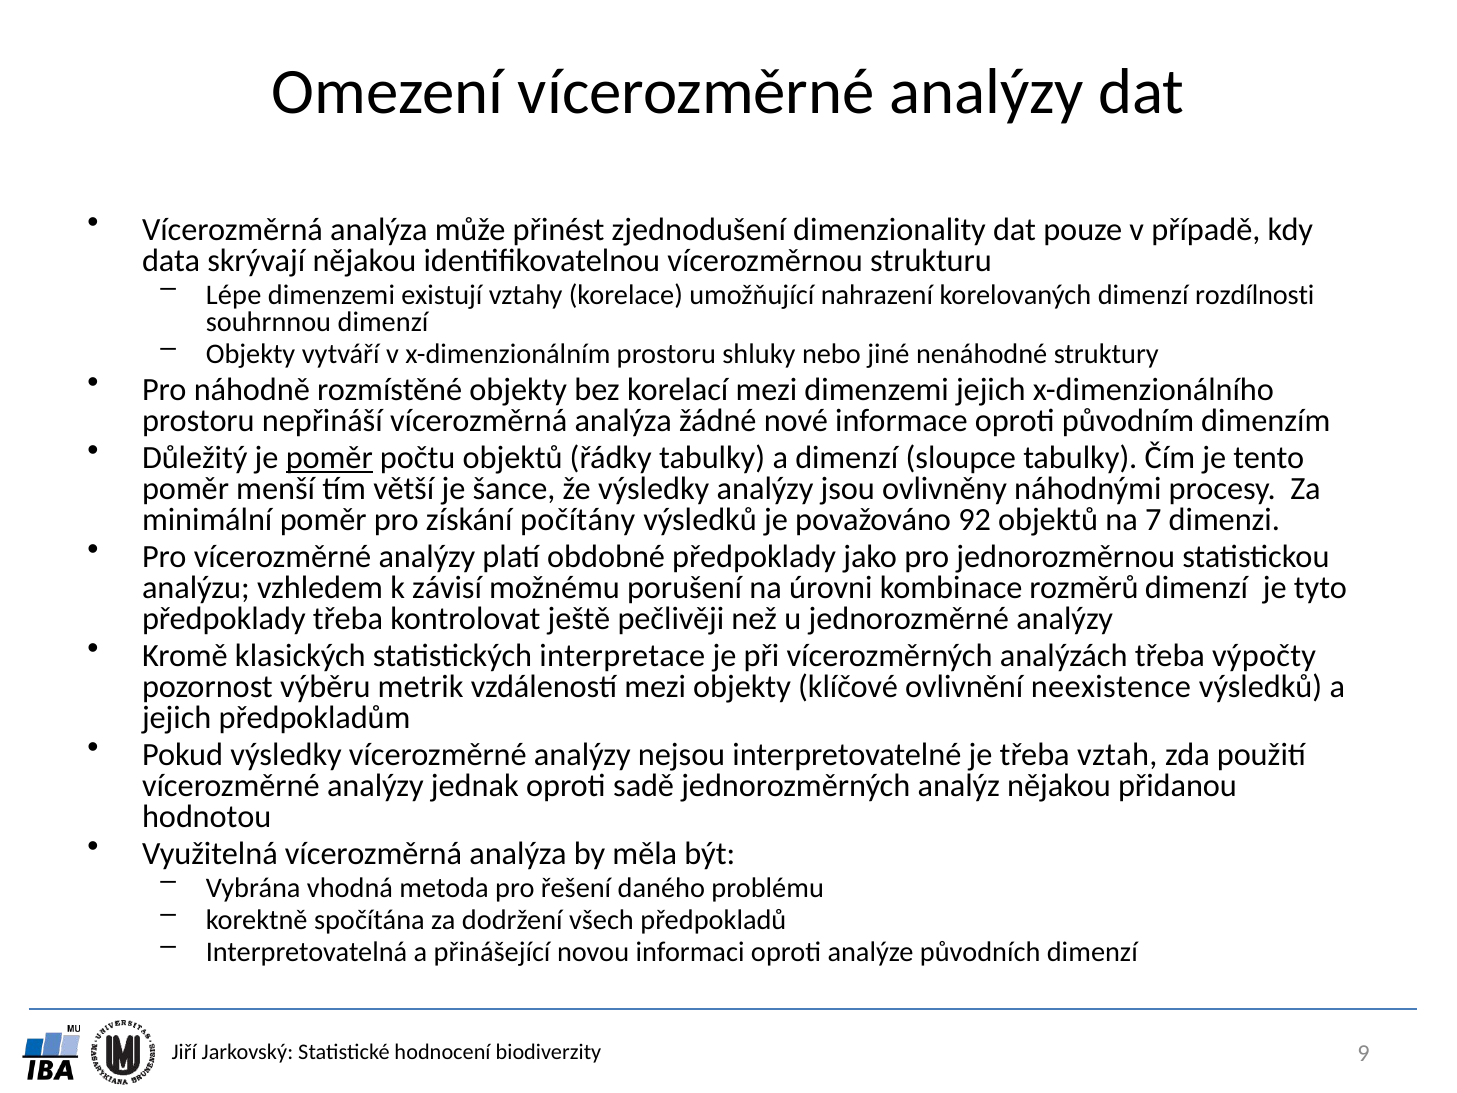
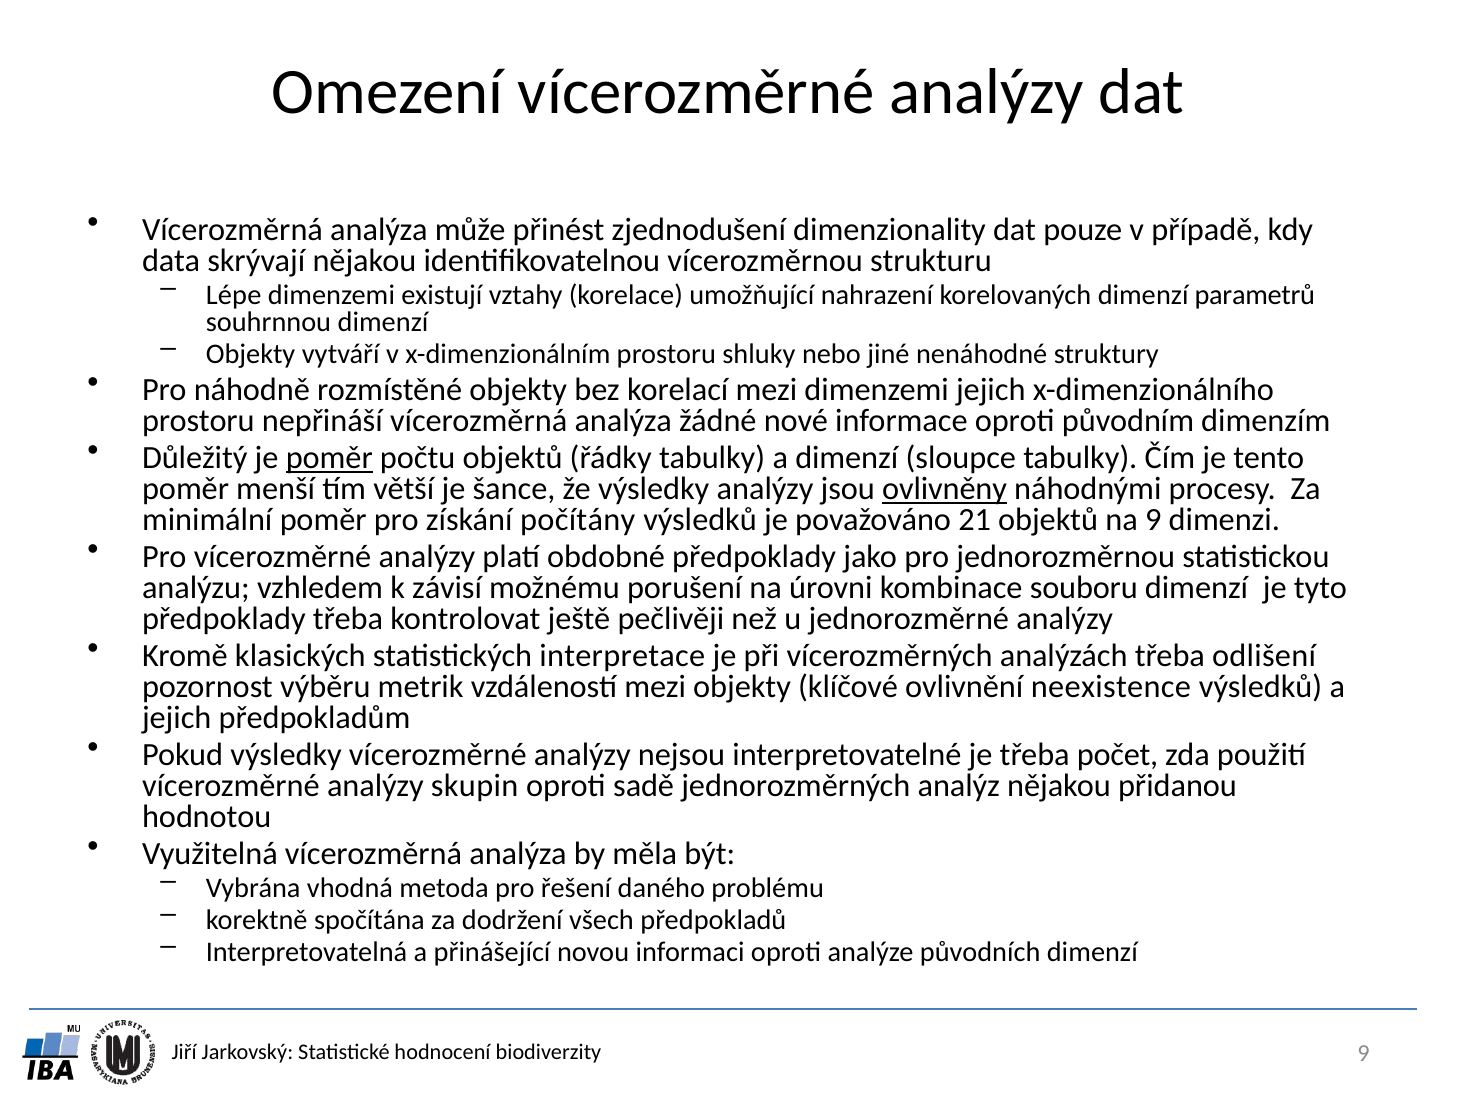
rozdílnosti: rozdílnosti -> parametrů
ovlivněny underline: none -> present
92: 92 -> 21
na 7: 7 -> 9
rozměrů: rozměrů -> souboru
výpočty: výpočty -> odlišení
vztah: vztah -> počet
jednak: jednak -> skupin
